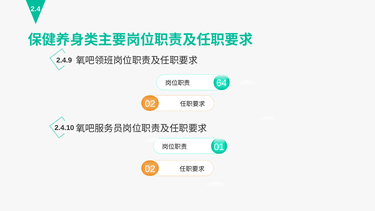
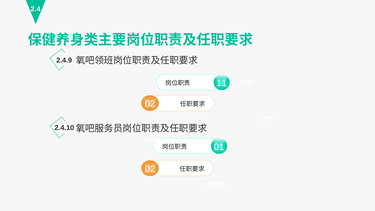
64: 64 -> 11
